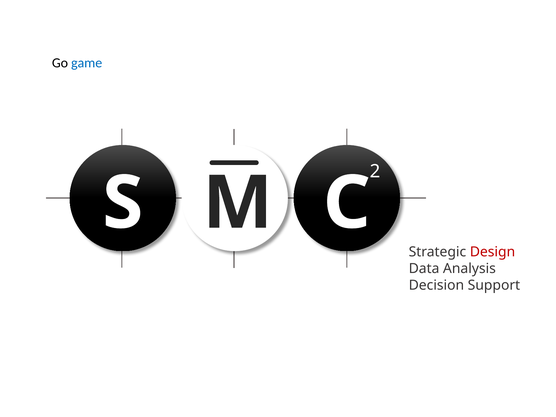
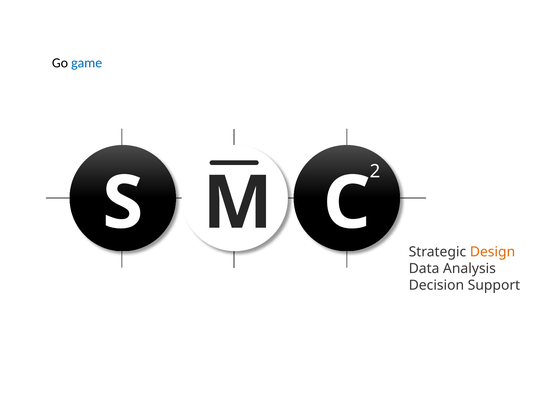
Design colour: red -> orange
